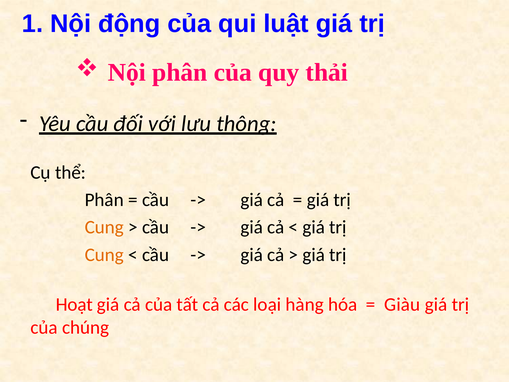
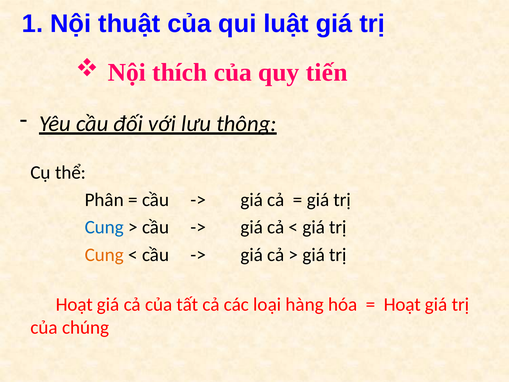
động: động -> thuật
Nội phân: phân -> thích
thải: thải -> tiến
Cung at (104, 227) colour: orange -> blue
Giàu at (402, 304): Giàu -> Hoạt
